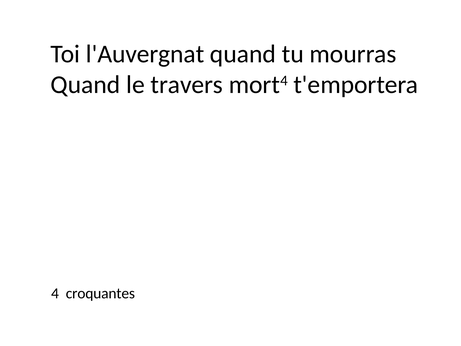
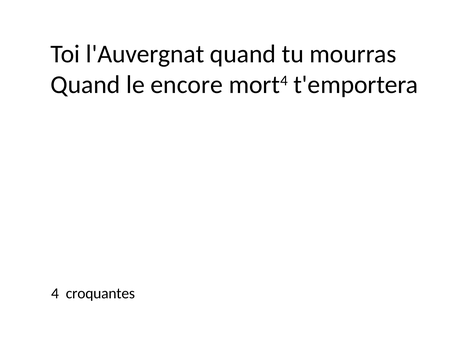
travers: travers -> encore
